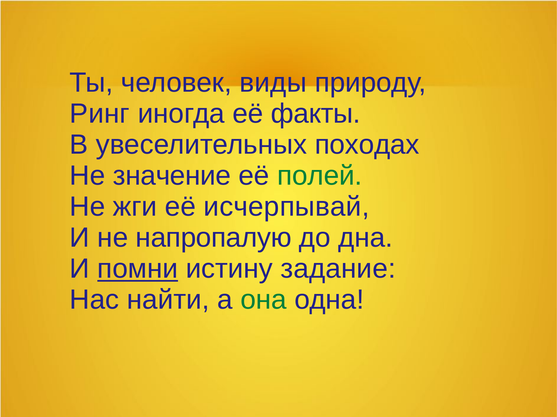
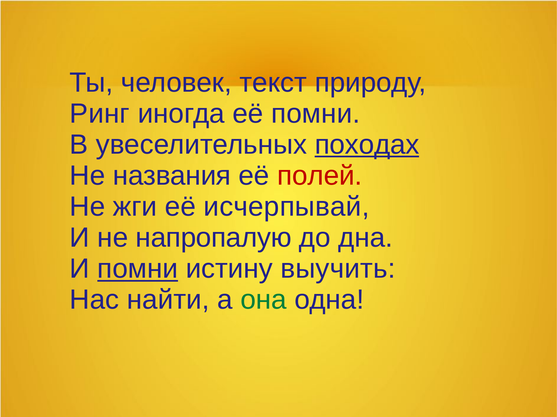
виды: виды -> текст
её факты: факты -> помни
походах underline: none -> present
значение: значение -> названия
полей colour: green -> red
задание: задание -> выучить
